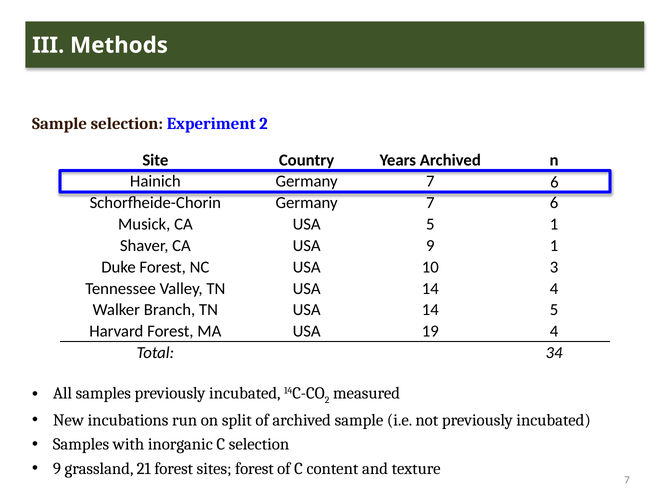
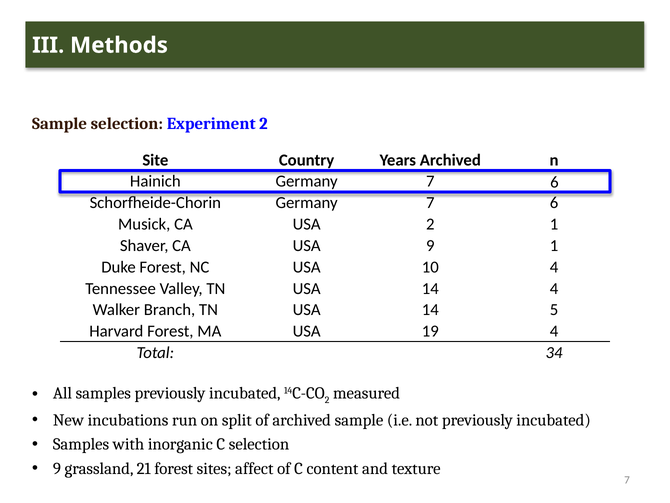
USA 5: 5 -> 2
10 3: 3 -> 4
sites forest: forest -> affect
